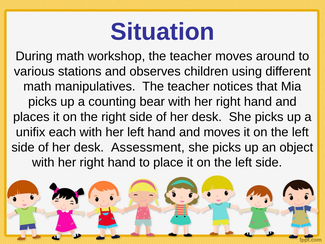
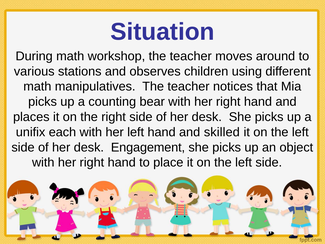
and moves: moves -> skilled
Assessment: Assessment -> Engagement
